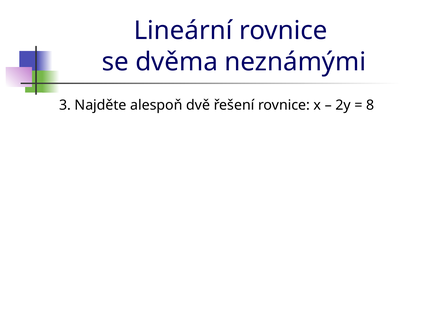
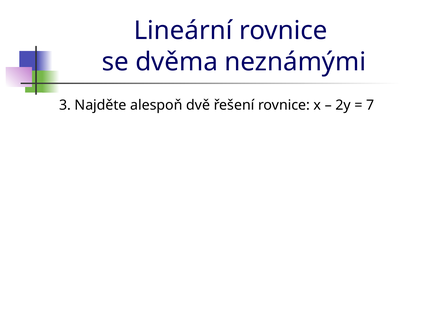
8: 8 -> 7
